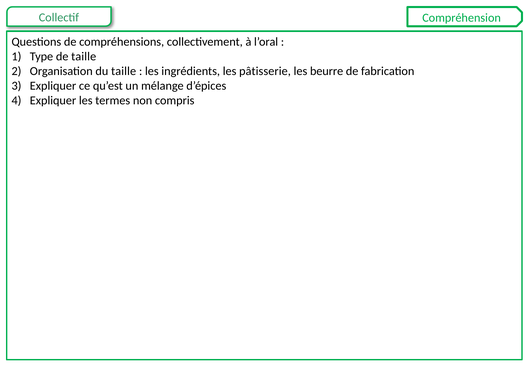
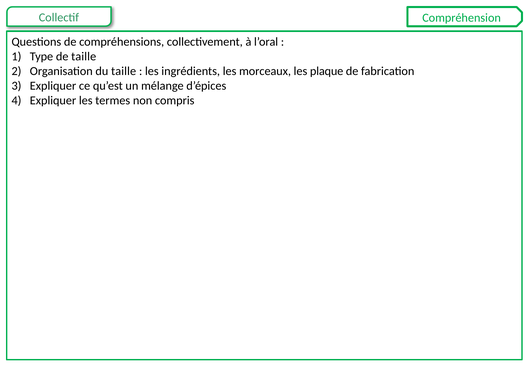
pâtisserie: pâtisserie -> morceaux
beurre: beurre -> plaque
